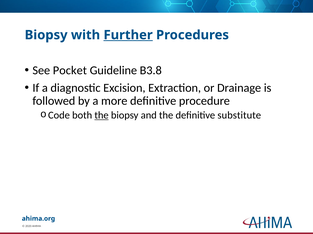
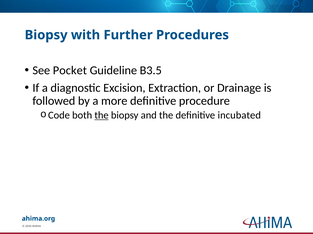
Further underline: present -> none
B3.8: B3.8 -> B3.5
substitute: substitute -> incubated
